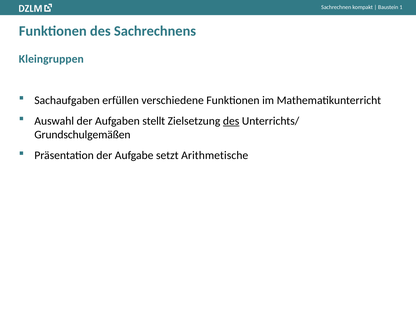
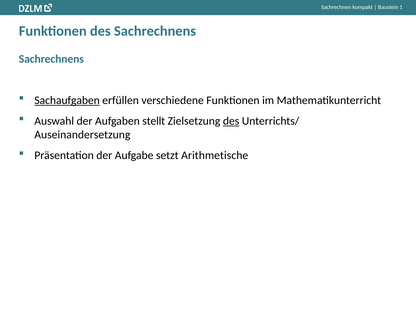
Kleingruppen at (51, 59): Kleingruppen -> Sachrechnens
Sachaufgaben underline: none -> present
Grundschulgemäßen: Grundschulgemäßen -> Auseinandersetzung
